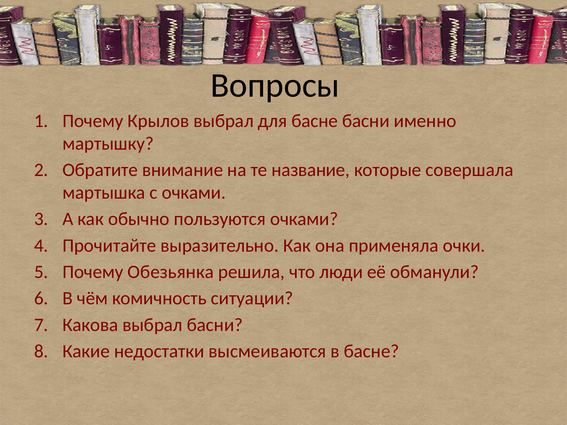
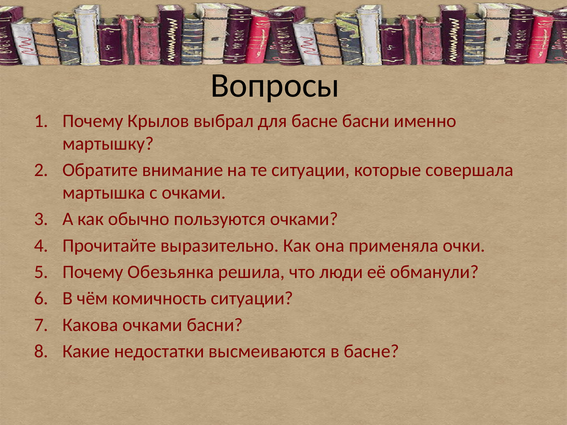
те название: название -> ситуации
Какова выбрал: выбрал -> очками
